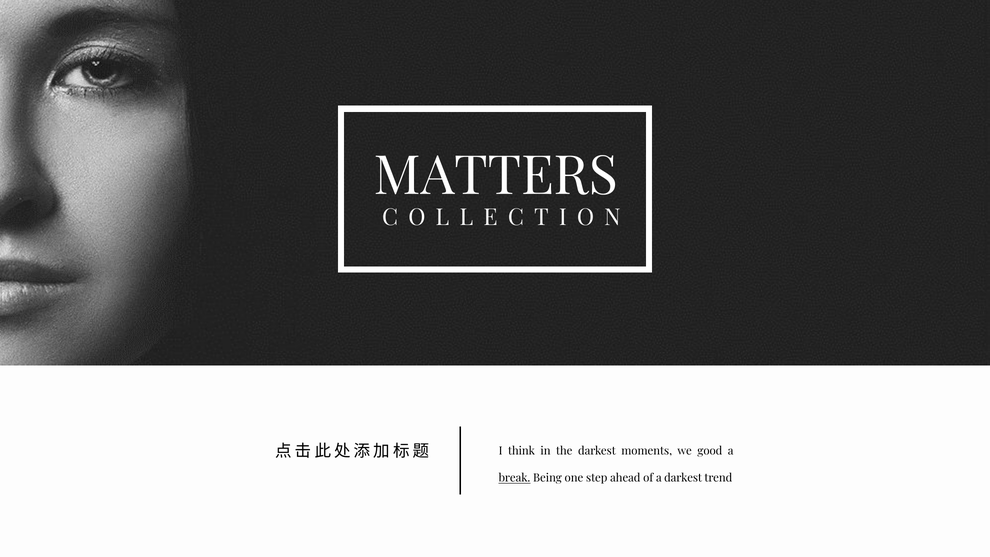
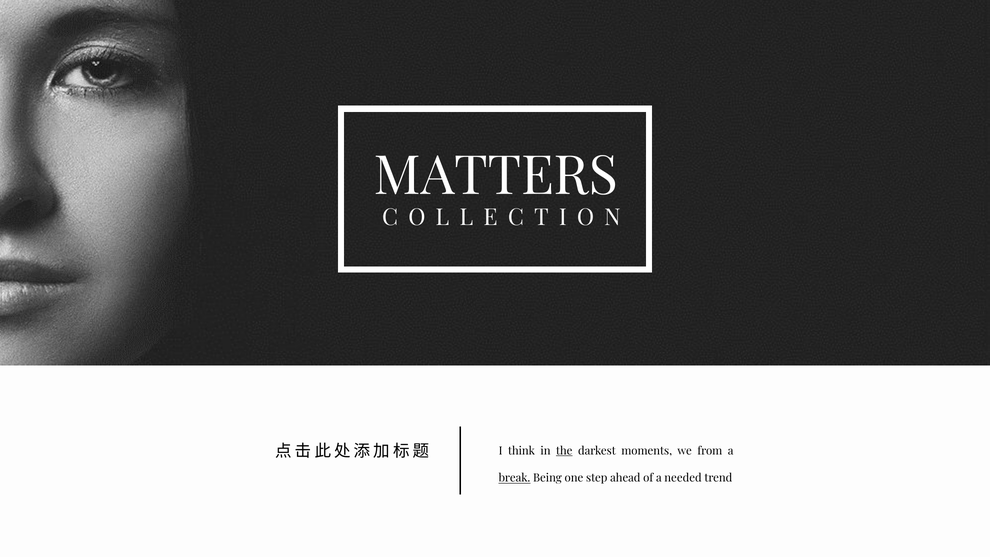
the underline: none -> present
good: good -> from
a darkest: darkest -> needed
